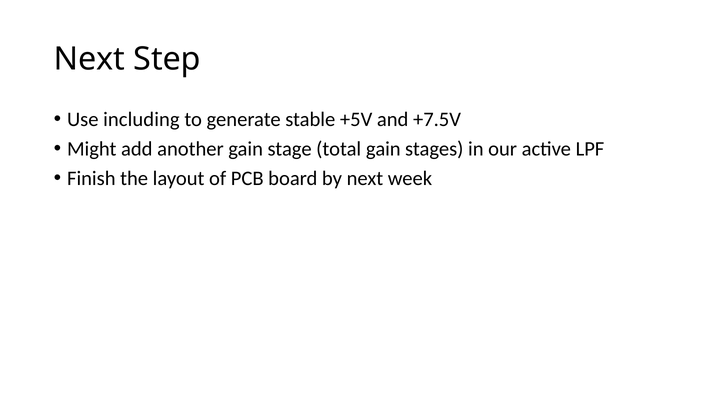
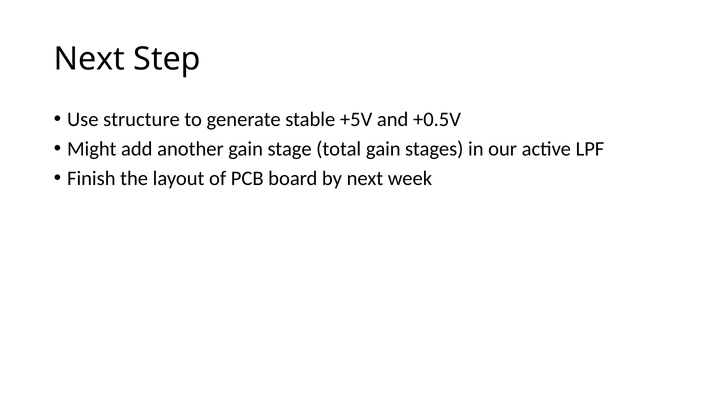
including: including -> structure
+7.5V: +7.5V -> +0.5V
